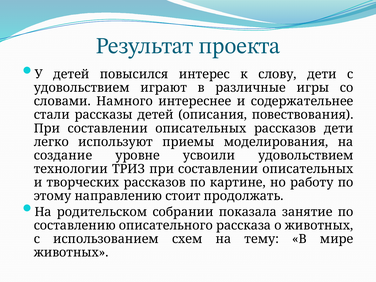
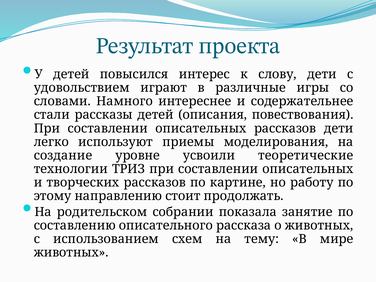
усвоили удовольствием: удовольствием -> теоретические
